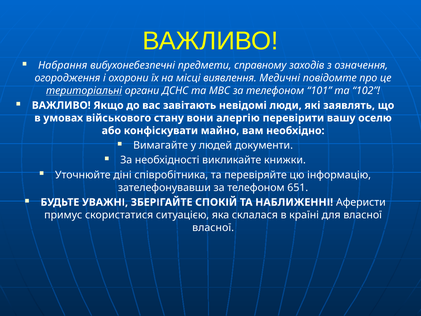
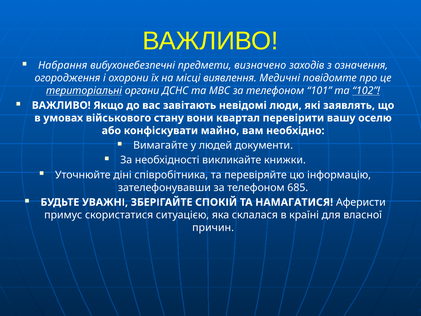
справному: справному -> визначено
102 underline: none -> present
алергію: алергію -> квартал
651: 651 -> 685
НАБЛИЖЕННІ: НАБЛИЖЕННІ -> НАМАГАТИСЯ
власної at (213, 227): власної -> причин
